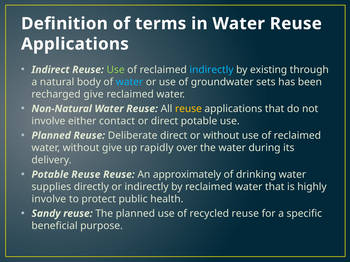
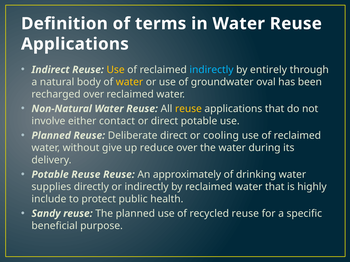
Use at (116, 70) colour: light green -> yellow
existing: existing -> entirely
water at (130, 82) colour: light blue -> yellow
sets: sets -> oval
recharged give: give -> over
or without: without -> cooling
rapidly: rapidly -> reduce
involve at (49, 199): involve -> include
